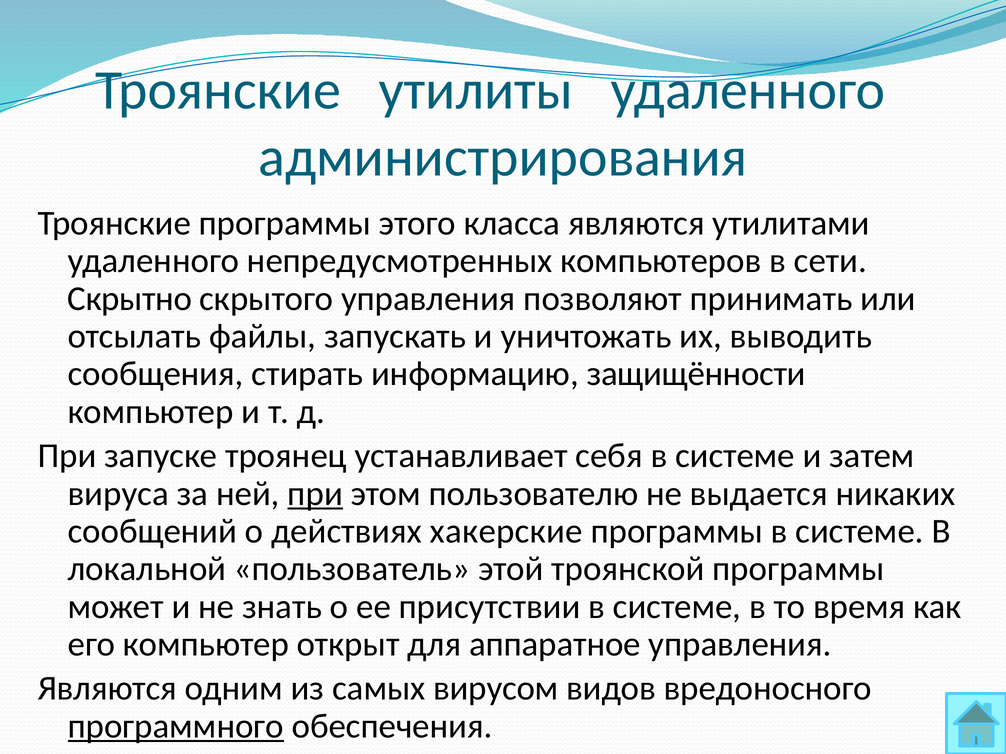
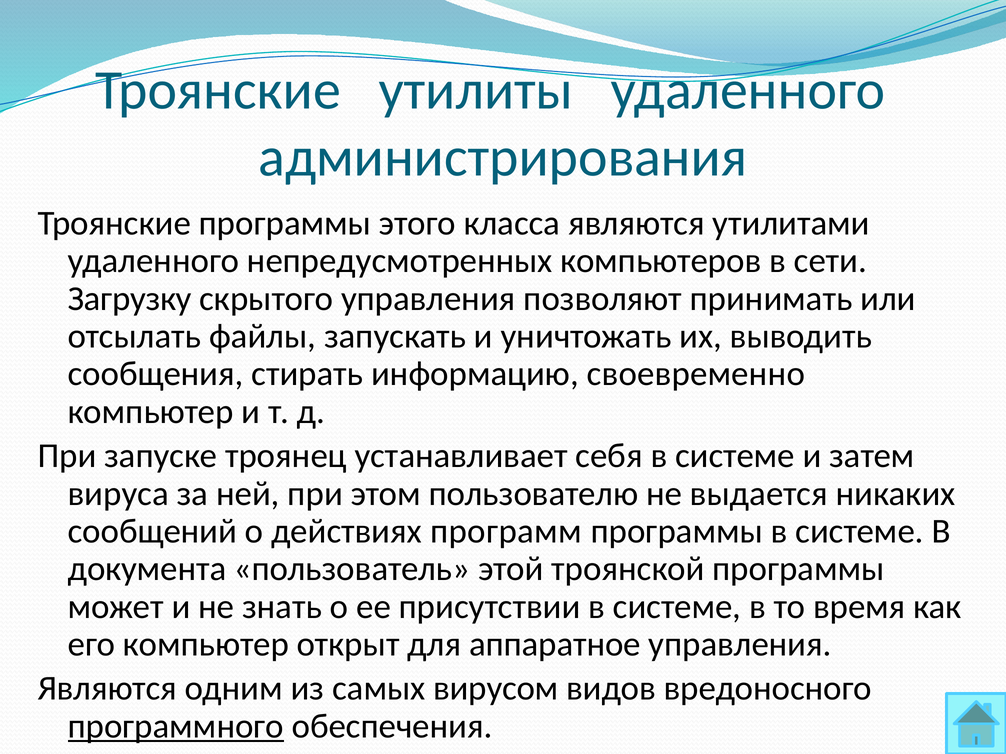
Скрытно: Скрытно -> Загрузку
защищённости: защищённости -> своевременно
при at (315, 494) underline: present -> none
хакерские: хакерские -> программ
локальной: локальной -> документа
